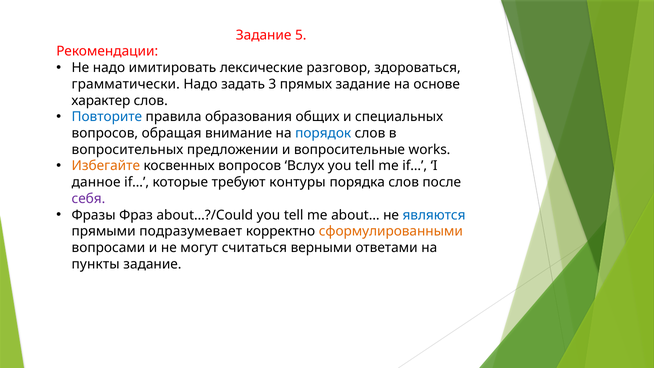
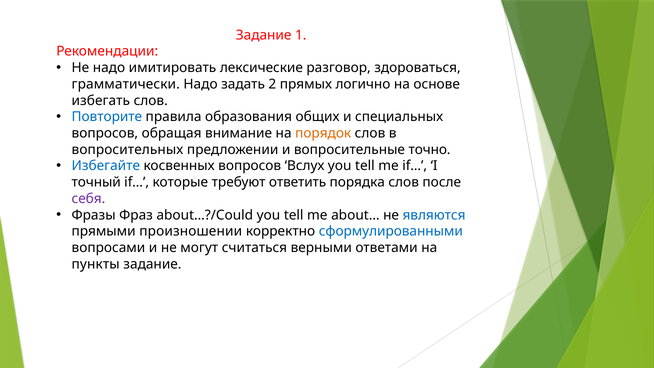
5: 5 -> 1
3: 3 -> 2
прямых задание: задание -> логично
характер: характер -> избегать
порядок colour: blue -> orange
works: works -> точно
Избегайте colour: orange -> blue
данное: данное -> точный
контуры: контуры -> ответить
подразумевает: подразумевает -> произношении
сформулированными colour: orange -> blue
